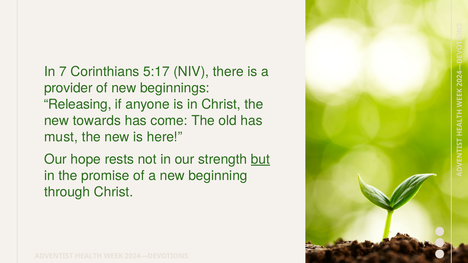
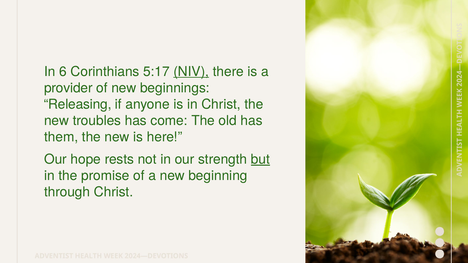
7: 7 -> 6
NIV underline: none -> present
towards: towards -> troubles
must: must -> them
